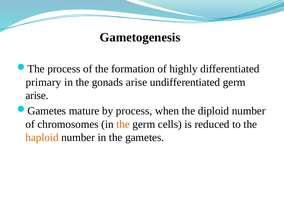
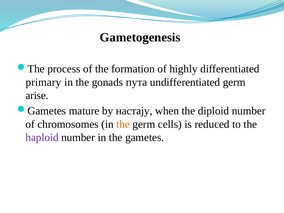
gonads arise: arise -> пута
by process: process -> настају
haploid colour: orange -> purple
